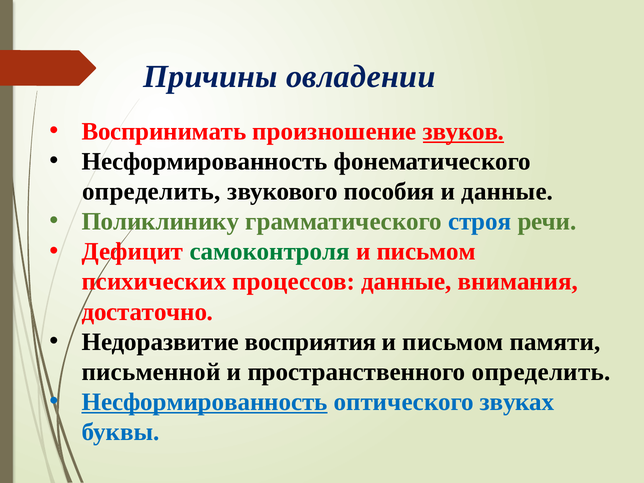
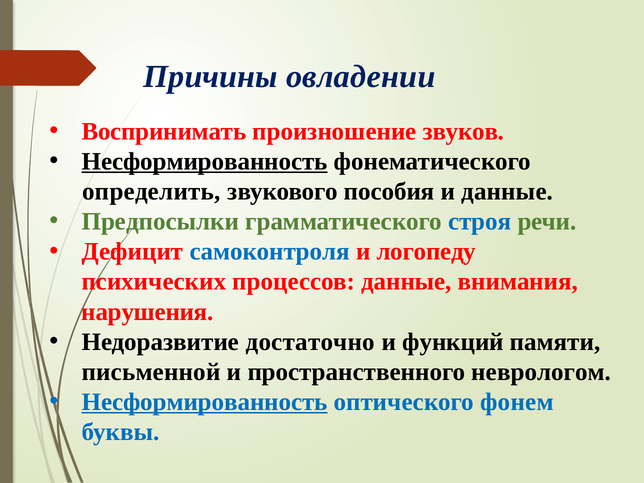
звуков underline: present -> none
Несформированность at (205, 161) underline: none -> present
Поликлинику: Поликлинику -> Предпосылки
самоконтроля colour: green -> blue
письмом at (426, 252): письмом -> логопеду
достаточно: достаточно -> нарушения
восприятия: восприятия -> достаточно
письмом at (453, 342): письмом -> функций
пространственного определить: определить -> неврологом
звуках: звуках -> фонем
